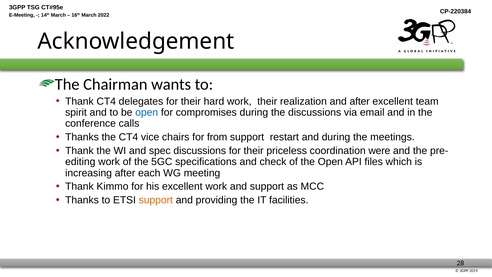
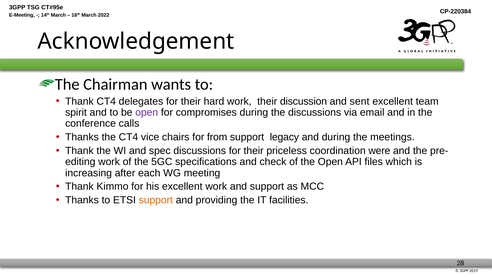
realization: realization -> discussion
and after: after -> sent
open at (147, 112) colour: blue -> purple
restart: restart -> legacy
